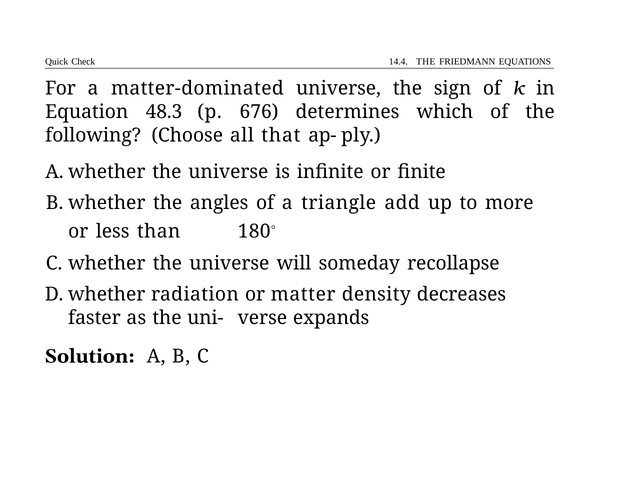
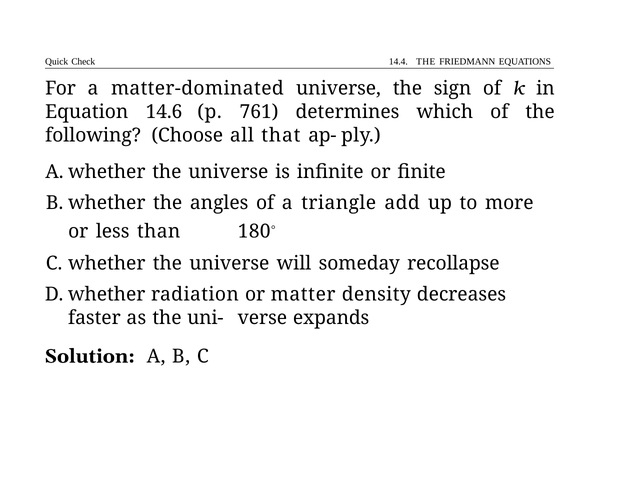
48.3: 48.3 -> 14.6
676: 676 -> 761
